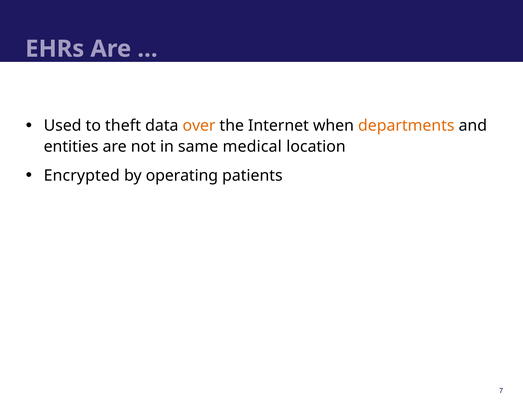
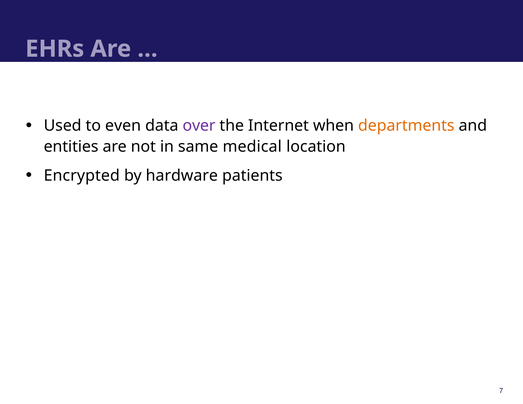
theft: theft -> even
over colour: orange -> purple
operating: operating -> hardware
